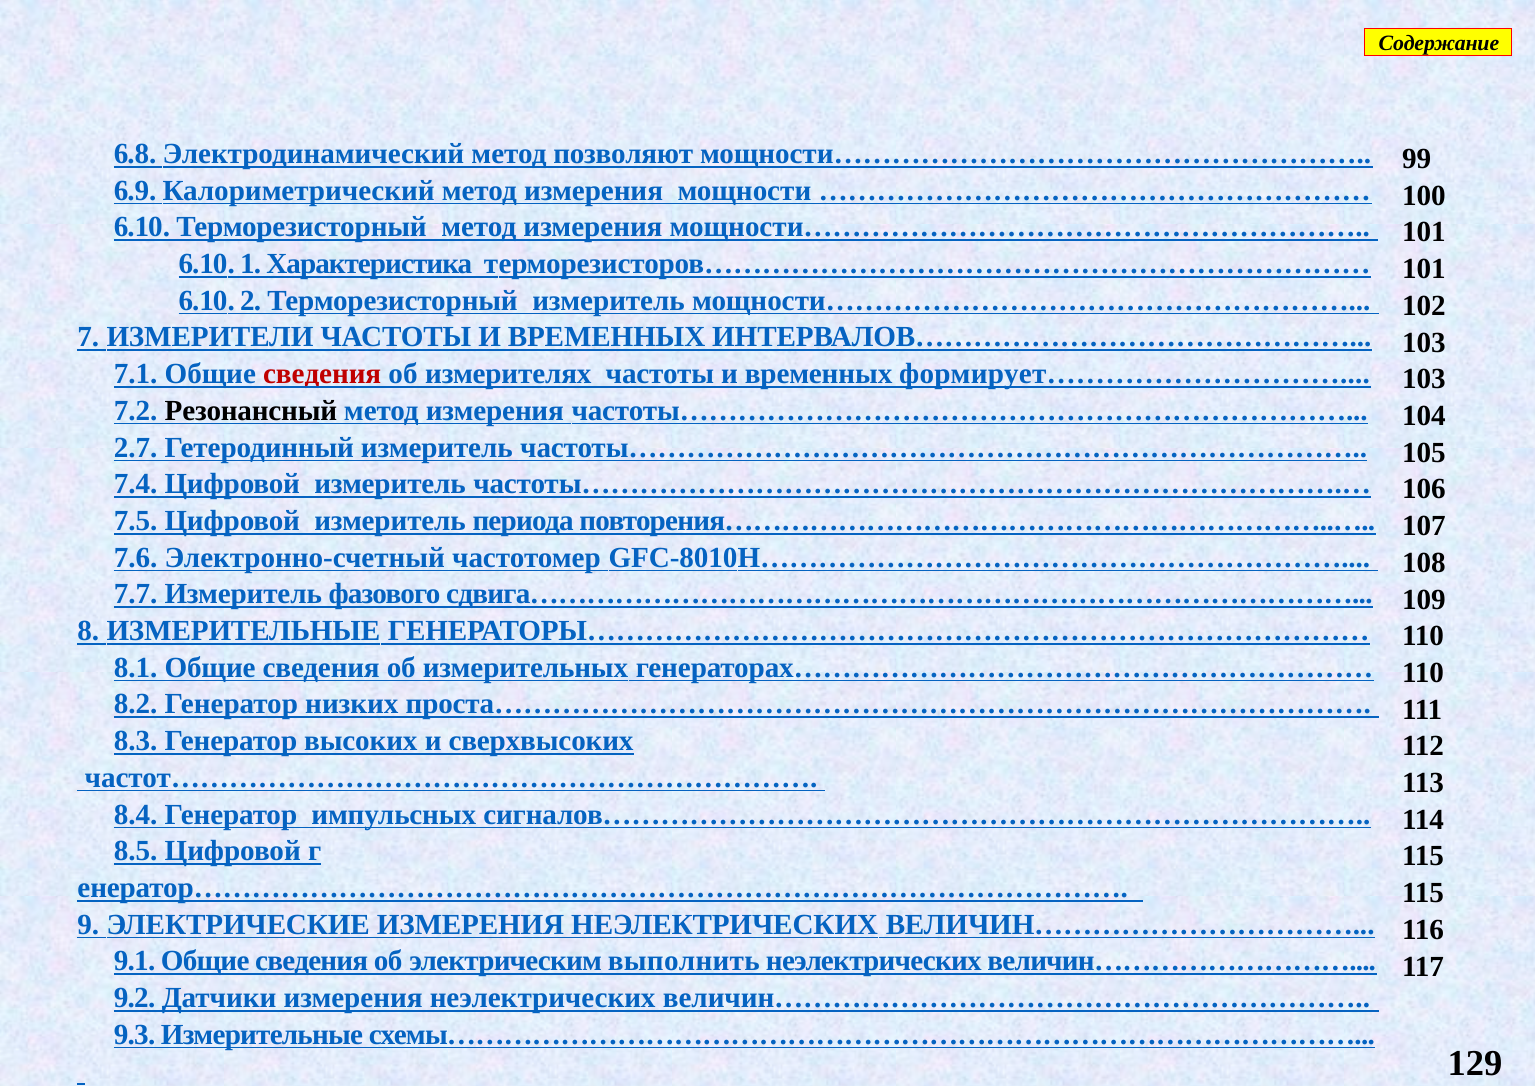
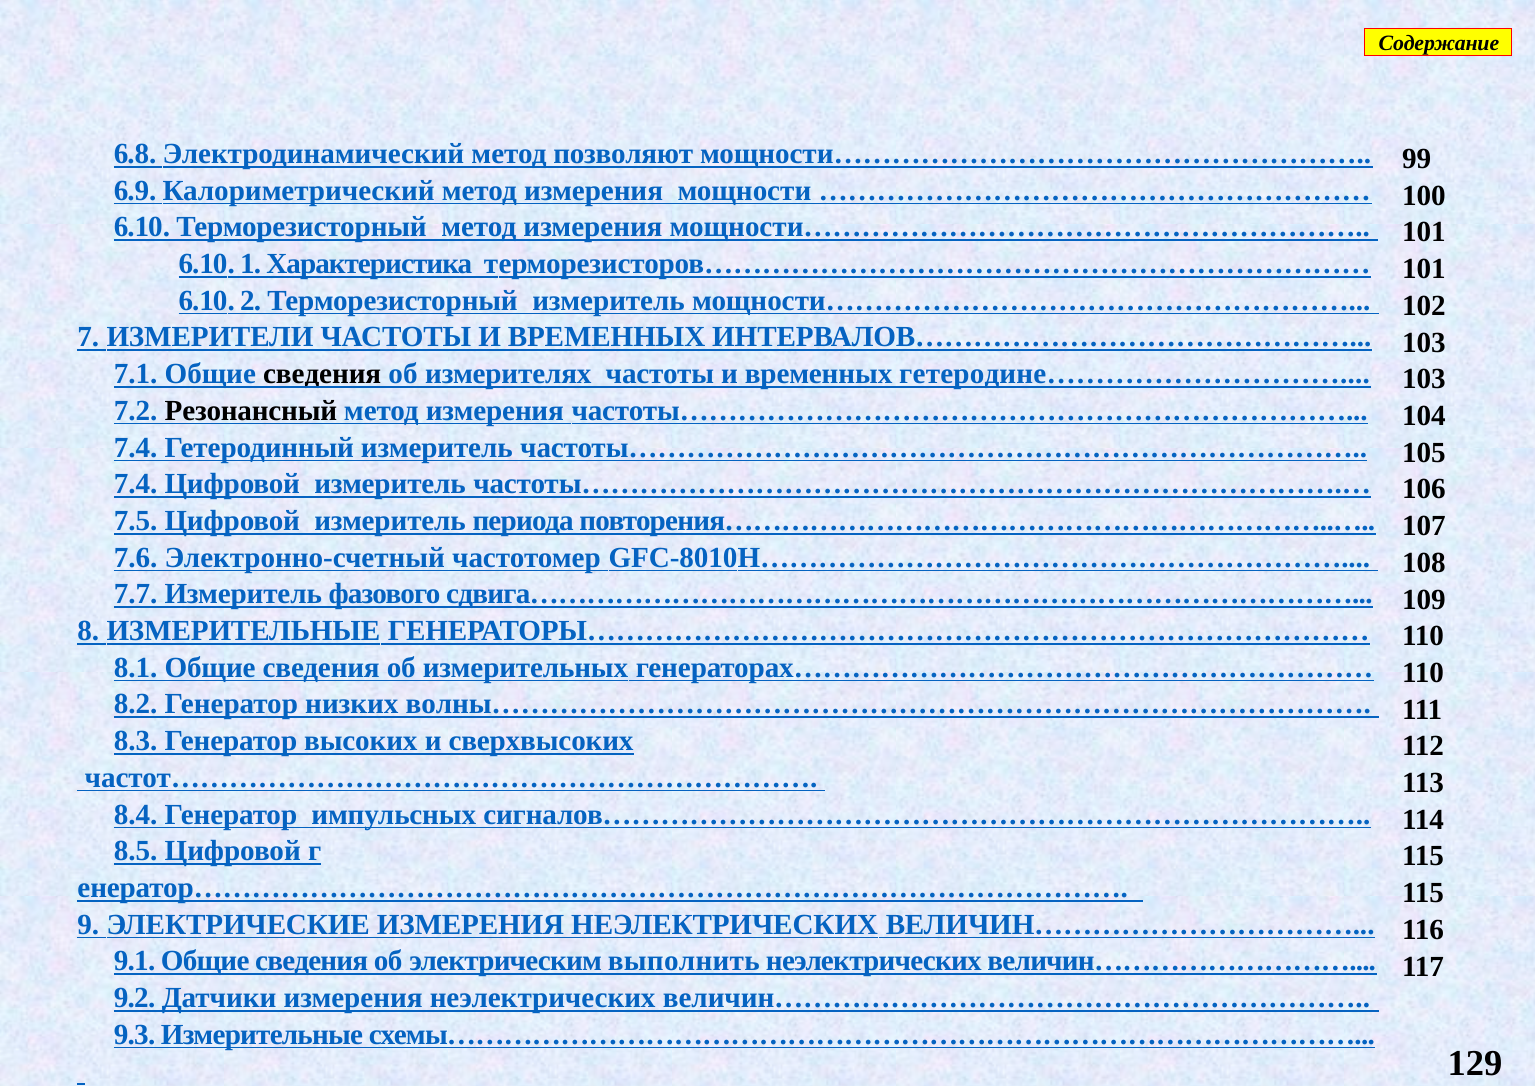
сведения at (322, 374) colour: red -> black
формирует…………………………: формирует………………………… -> гетеродине…………………………
2.7 at (136, 447): 2.7 -> 7.4
проста………………………………………………………………………………: проста……………………………………………………………………………… -> волны………………………………………………………………………………
